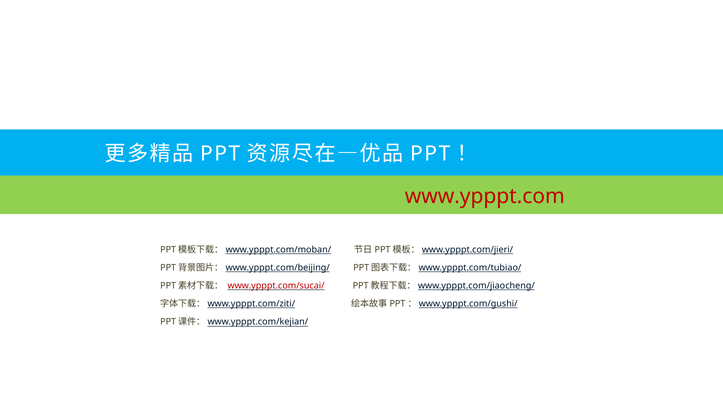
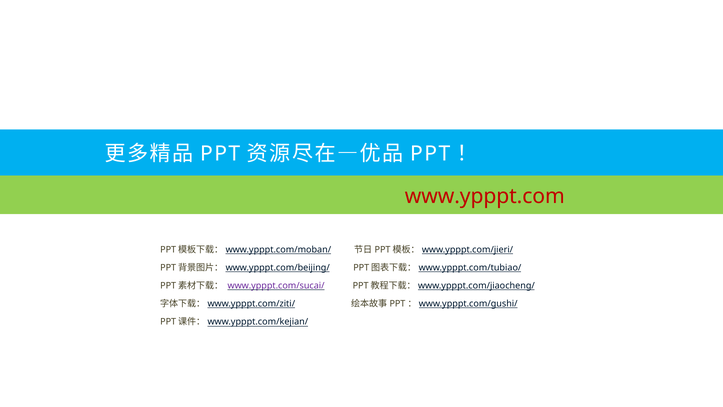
www.ypppt.com/sucai/ colour: red -> purple
